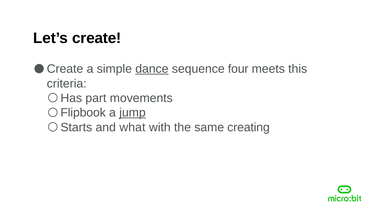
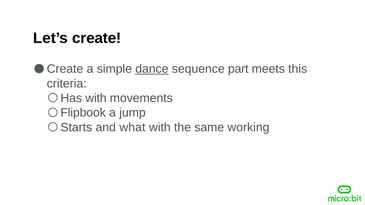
four: four -> part
Has part: part -> with
jump underline: present -> none
creating: creating -> working
